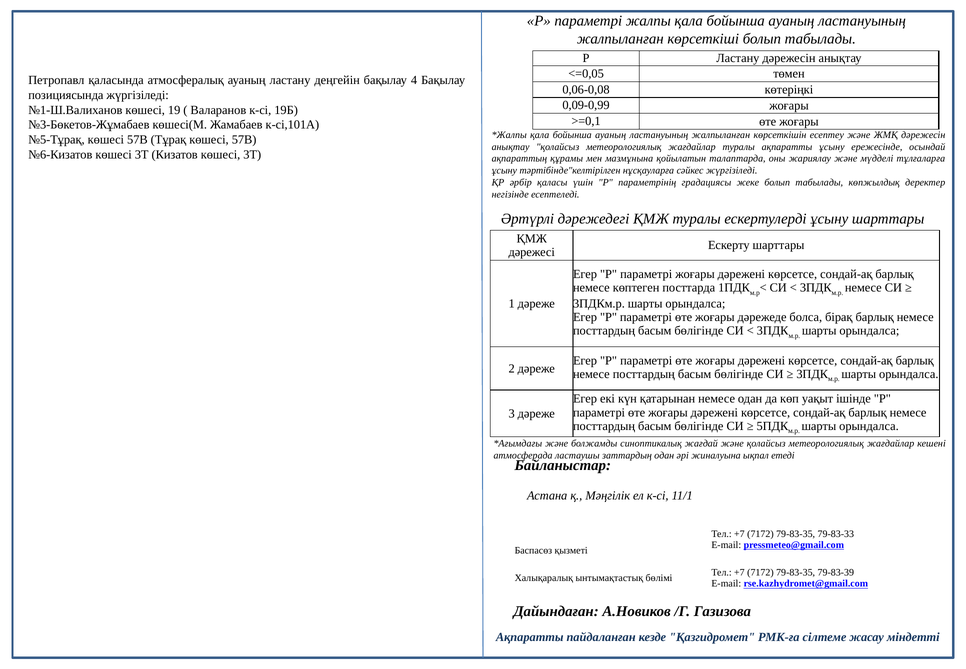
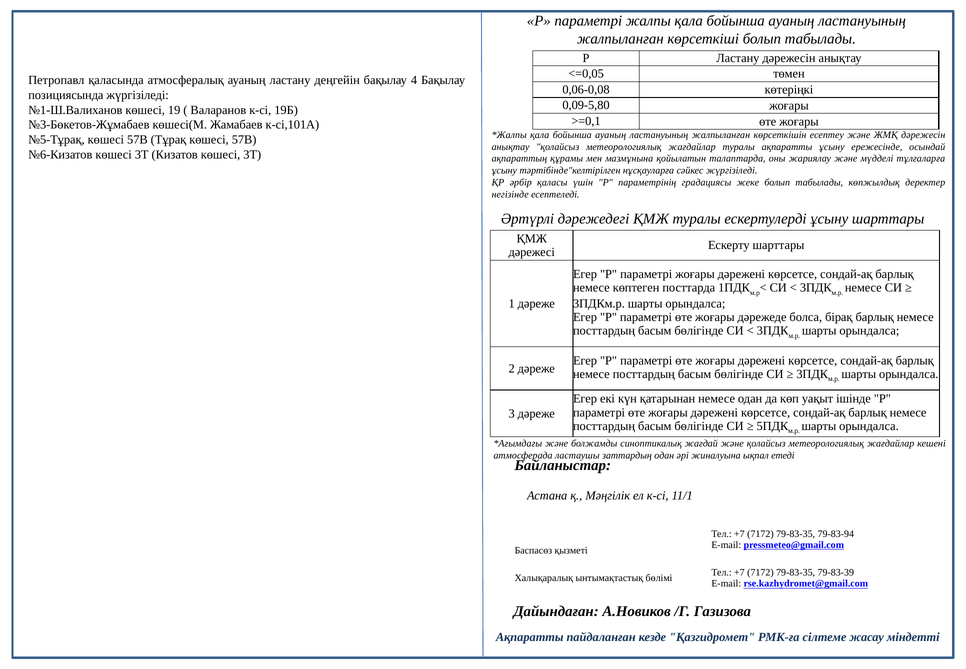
0,09-0,99: 0,09-0,99 -> 0,09-5,80
79-83-33: 79-83-33 -> 79-83-94
